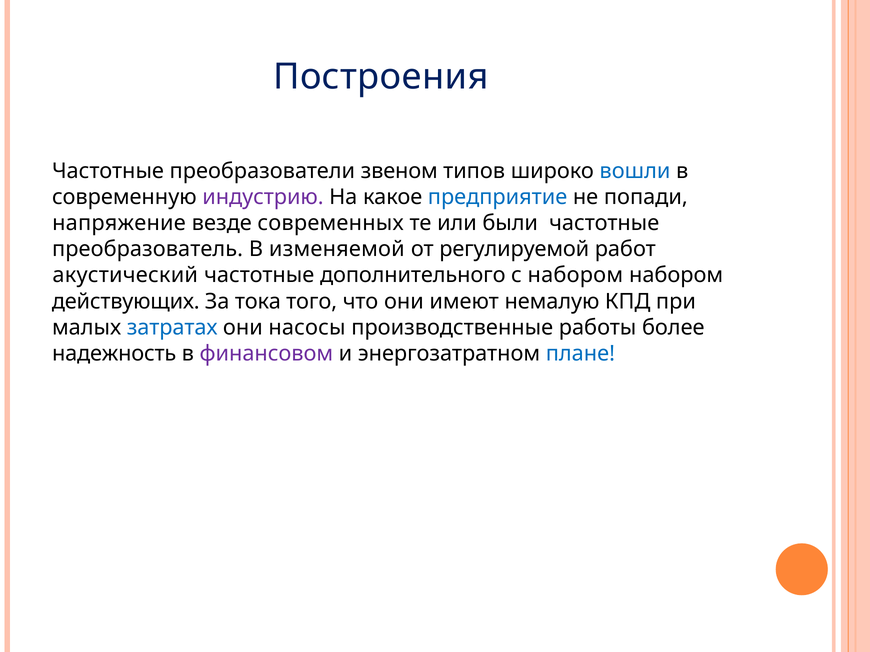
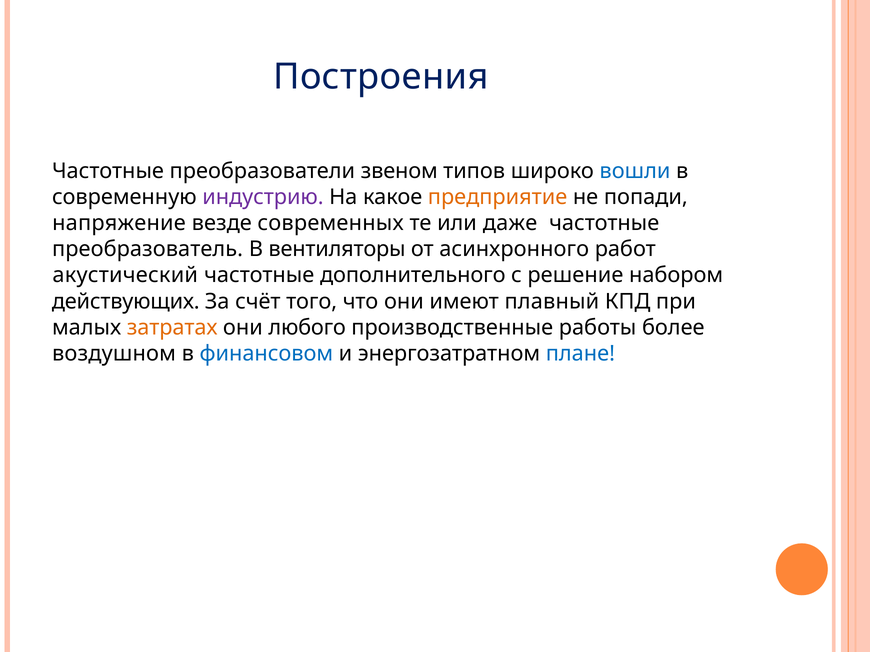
предприятие colour: blue -> orange
были: были -> даже
изменяемой: изменяемой -> вентиляторы
регулируемой: регулируемой -> асинхронного
с набором: набором -> решение
тока: тока -> счёт
немалую: немалую -> плавный
затратах colour: blue -> orange
насосы: насосы -> любого
надежность: надежность -> воздушном
финансовом colour: purple -> blue
